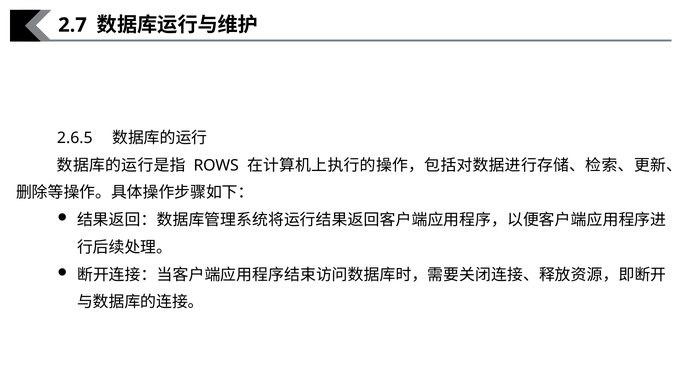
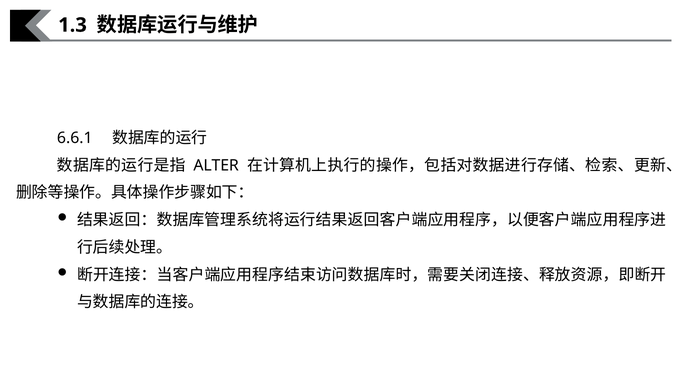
2.7: 2.7 -> 1.3
2.6.5: 2.6.5 -> 6.6.1
ROWS: ROWS -> ALTER
